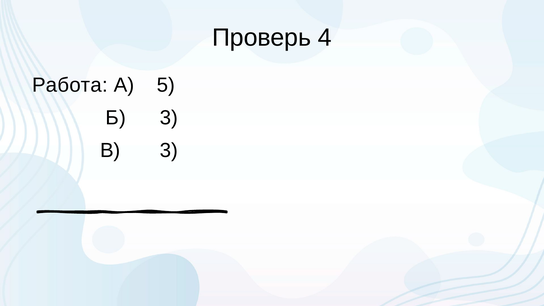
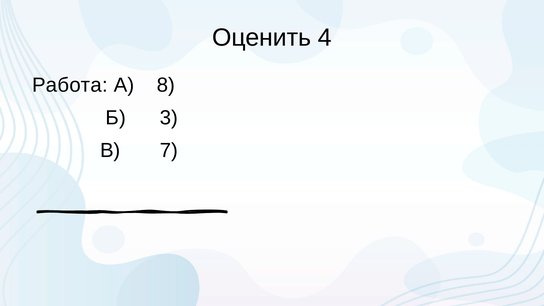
Проверь: Проверь -> Оценить
5: 5 -> 8
В 3: 3 -> 7
